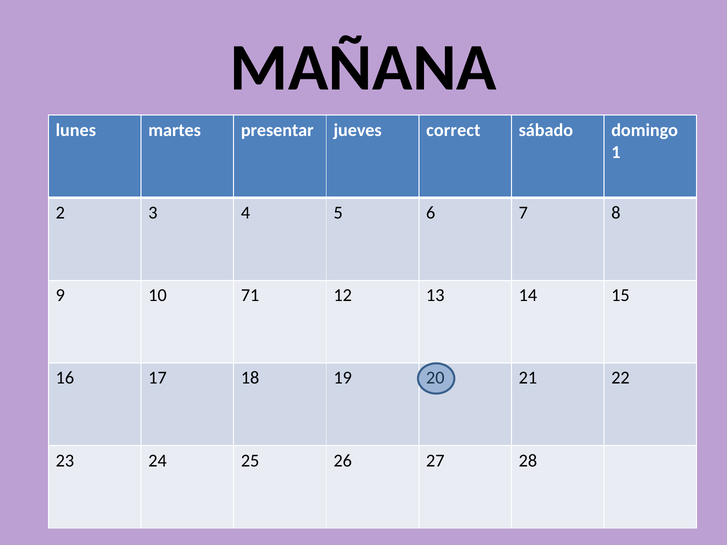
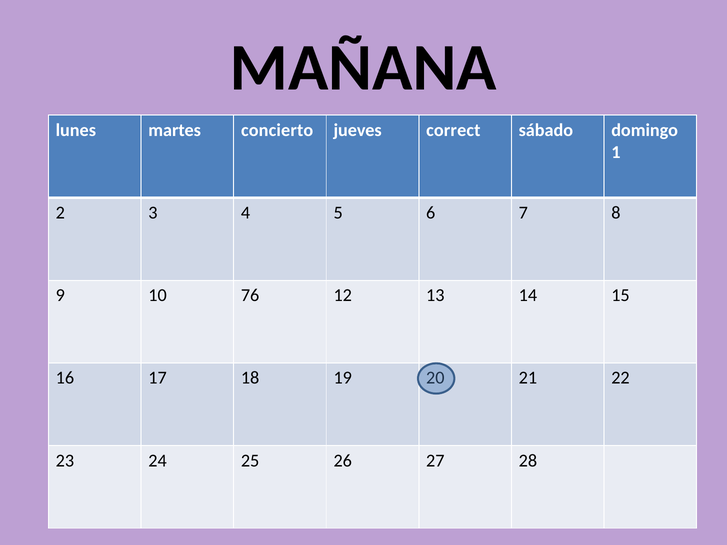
presentar: presentar -> concierto
71: 71 -> 76
